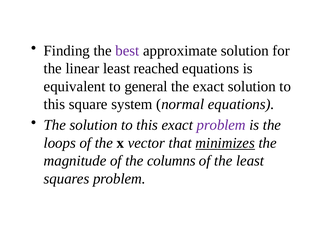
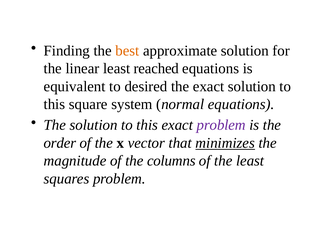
best colour: purple -> orange
general: general -> desired
loops: loops -> order
